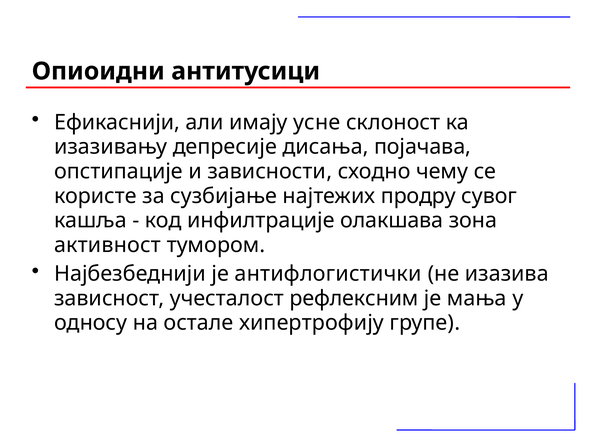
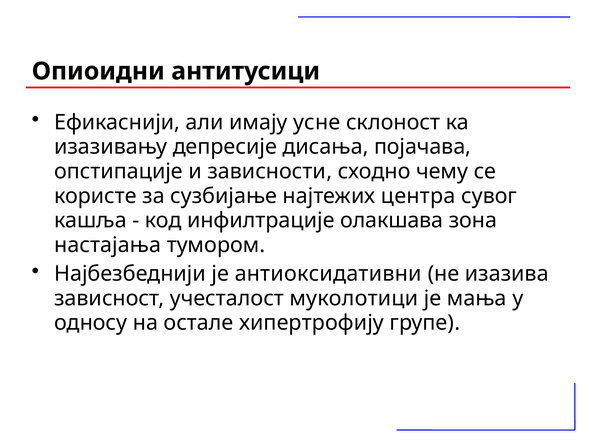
продру: продру -> центра
активност: активност -> настајања
антифлогистички: антифлогистички -> антиоксидативни
рефлексним: рефлексним -> муколотици
